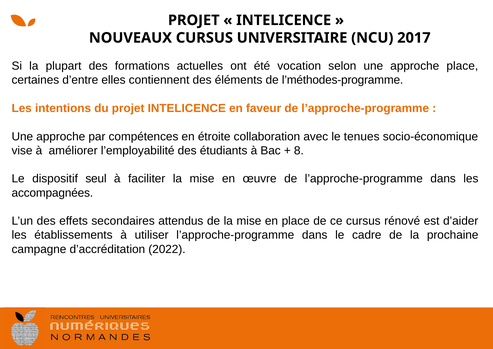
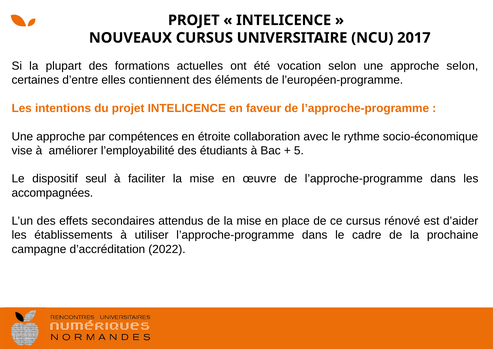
approche place: place -> selon
l’méthodes-programme: l’méthodes-programme -> l’européen-programme
tenues: tenues -> rythme
8: 8 -> 5
